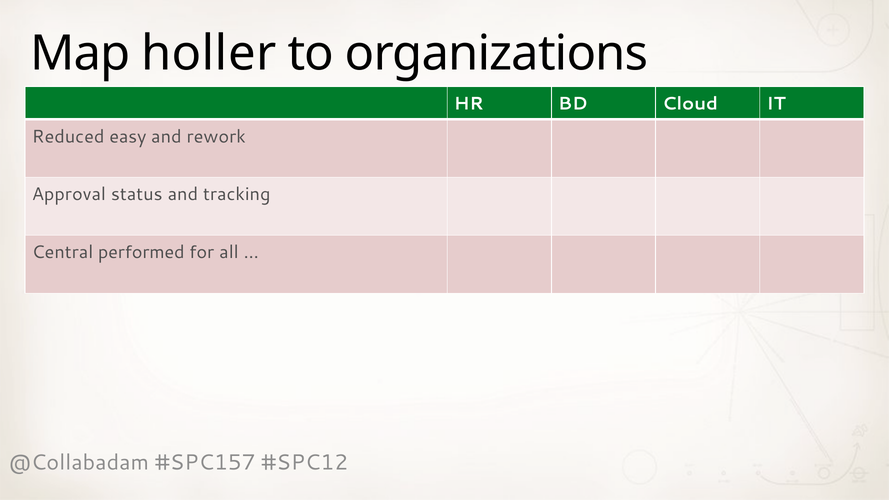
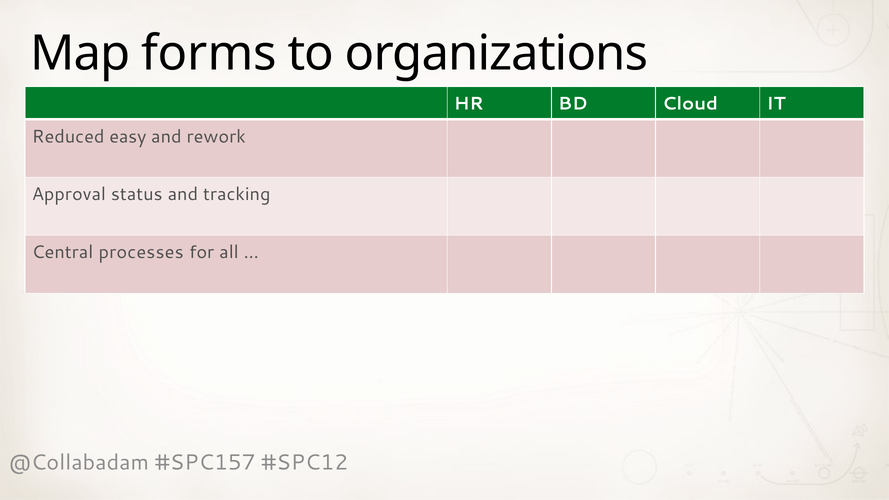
holler: holler -> forms
performed: performed -> processes
